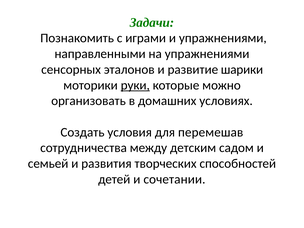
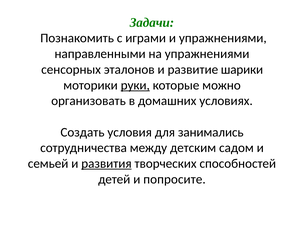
перемешав: перемешав -> занимались
развития underline: none -> present
сочетании: сочетании -> попросите
